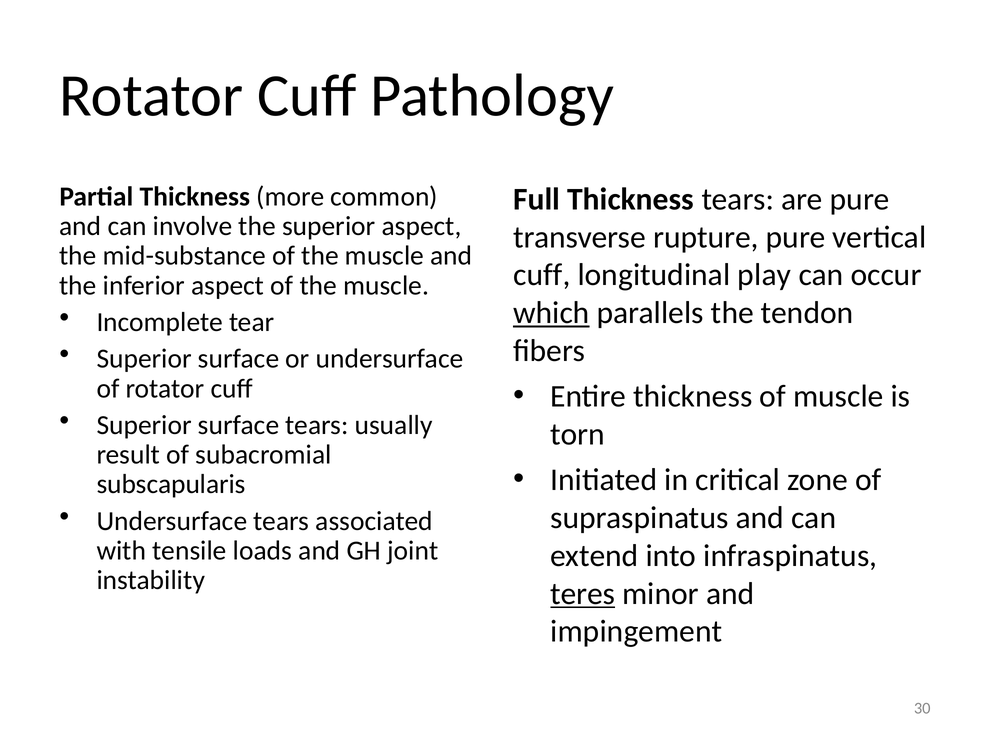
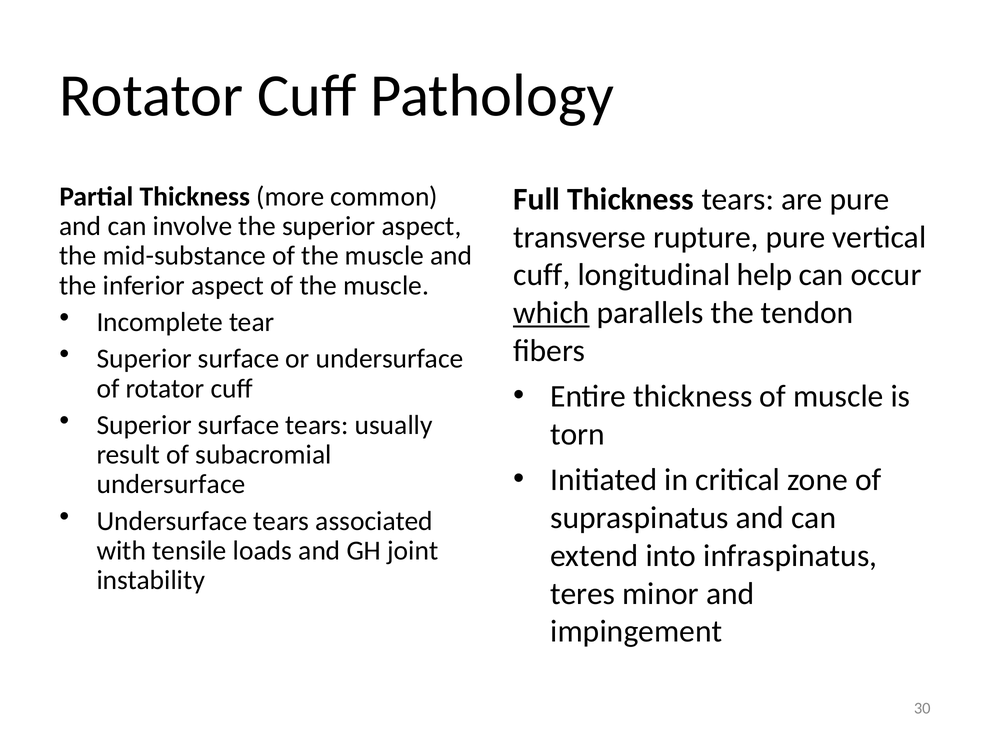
play: play -> help
subscapularis at (171, 485): subscapularis -> undersurface
teres underline: present -> none
